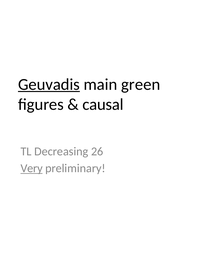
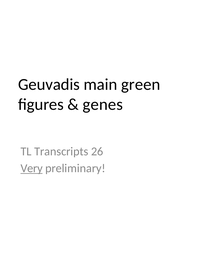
Geuvadis underline: present -> none
causal: causal -> genes
Decreasing: Decreasing -> Transcripts
